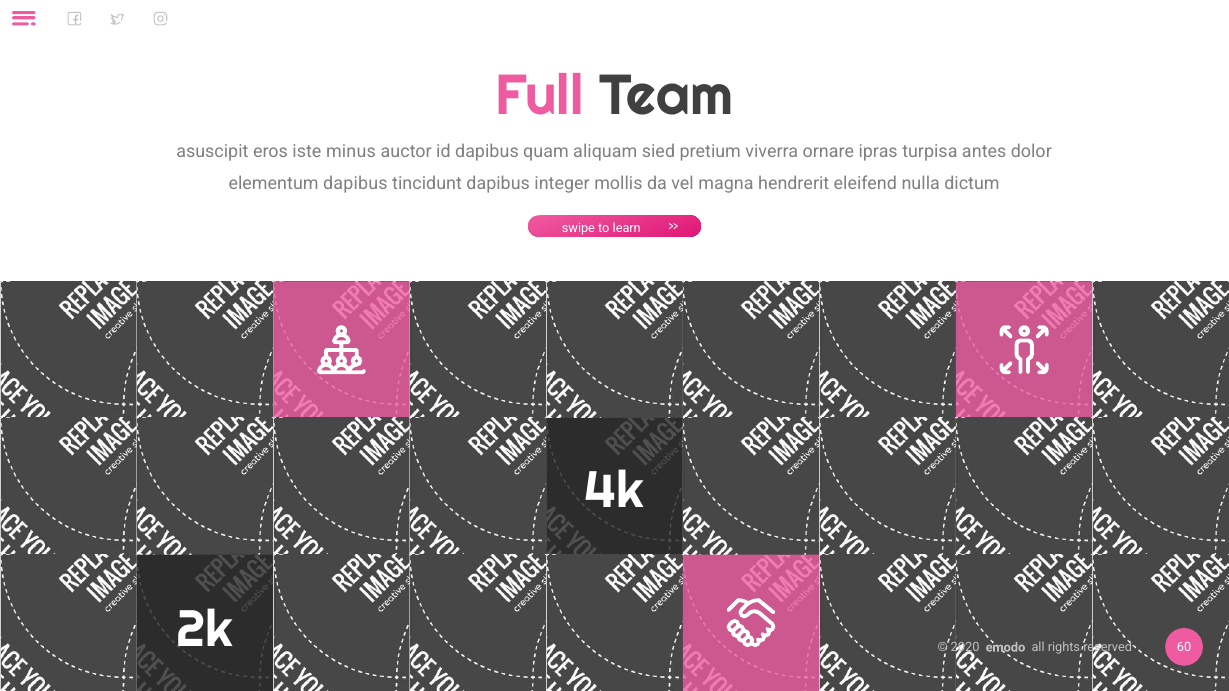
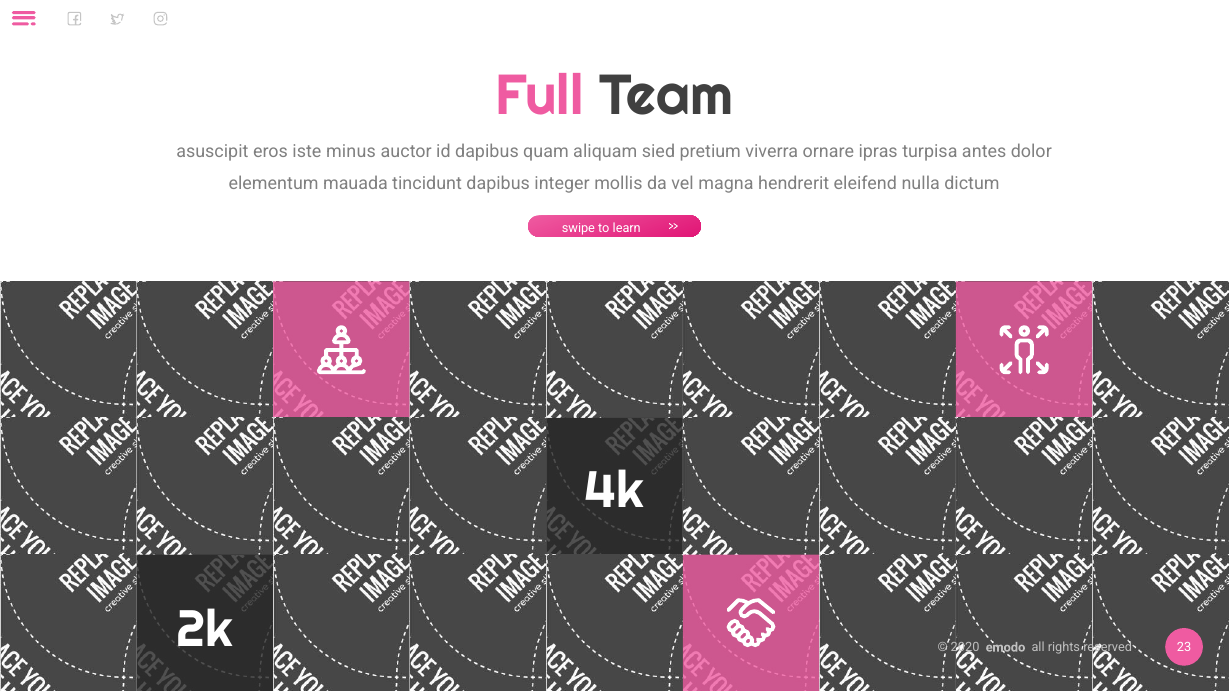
elementum dapibus: dapibus -> mauada
60: 60 -> 23
